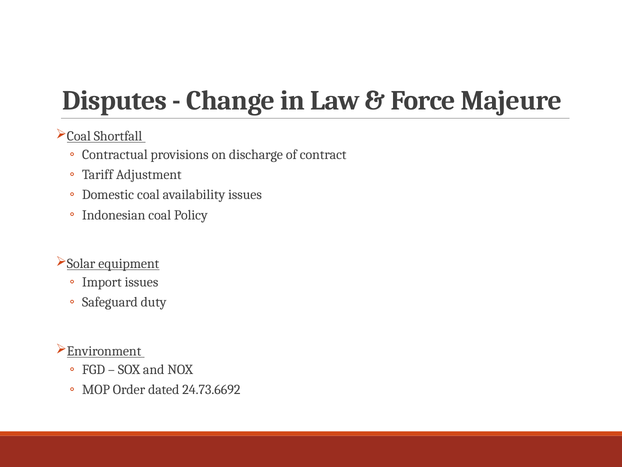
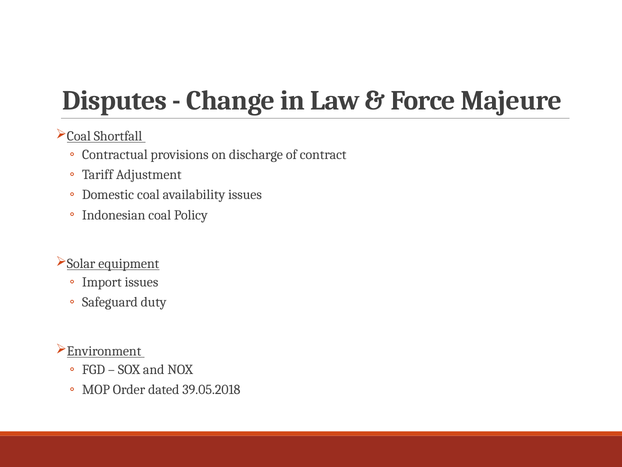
24.73.6692: 24.73.6692 -> 39.05.2018
